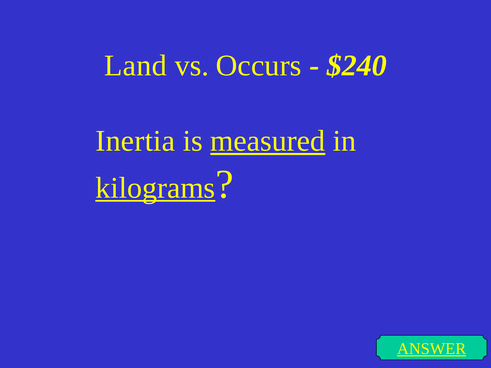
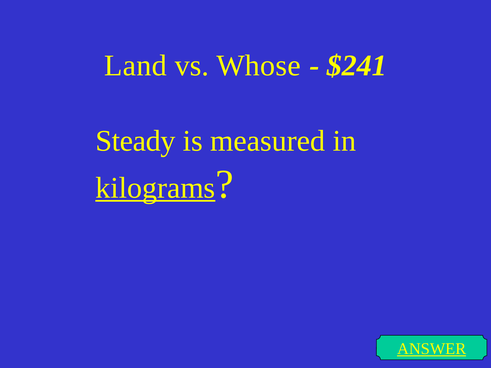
Occurs: Occurs -> Whose
$240: $240 -> $241
Inertia: Inertia -> Steady
measured underline: present -> none
